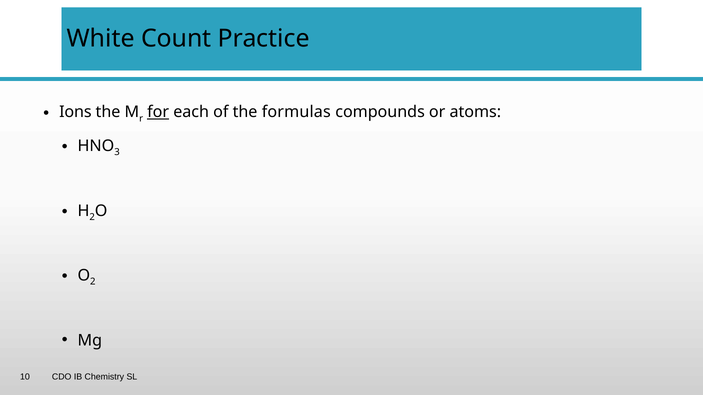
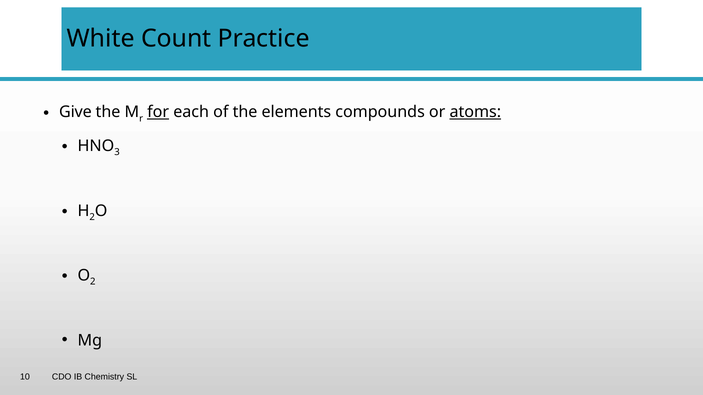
Ions: Ions -> Give
formulas: formulas -> elements
atoms underline: none -> present
